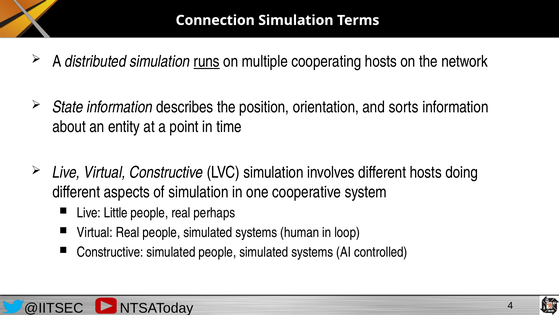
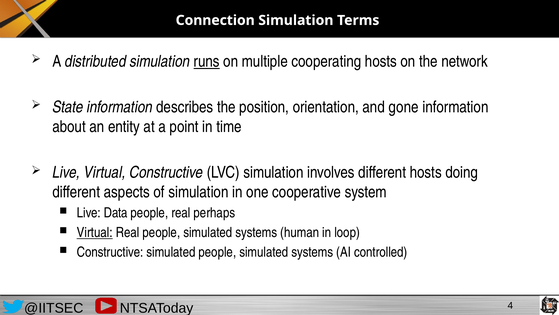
sorts: sorts -> gone
Little: Little -> Data
Virtual at (95, 232) underline: none -> present
